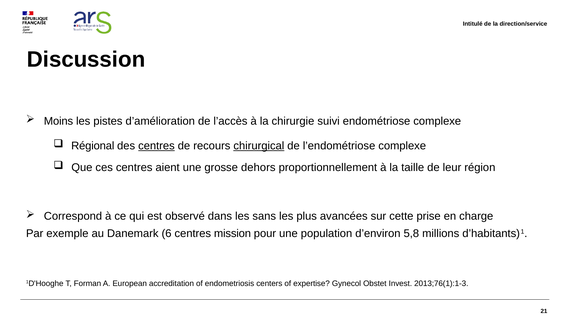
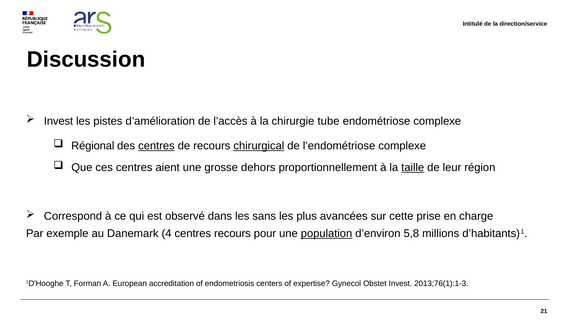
Moins at (58, 121): Moins -> Invest
suivi: suivi -> tube
taille underline: none -> present
6: 6 -> 4
centres mission: mission -> recours
population underline: none -> present
